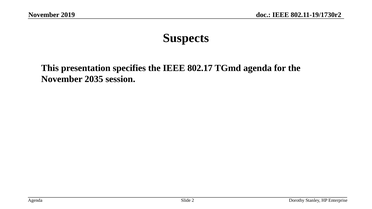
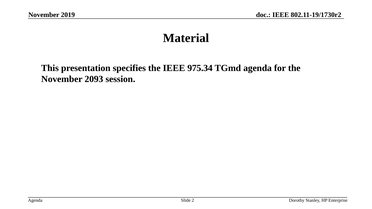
Suspects: Suspects -> Material
802.17: 802.17 -> 975.34
2035: 2035 -> 2093
